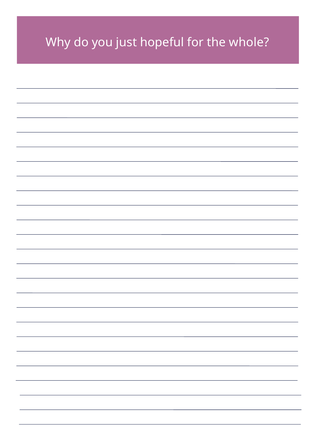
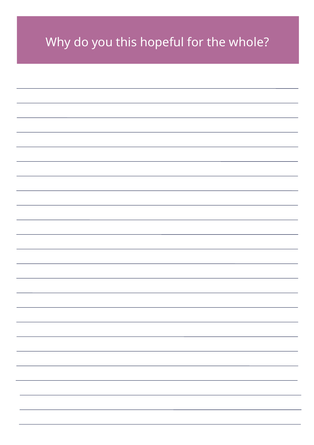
just: just -> this
